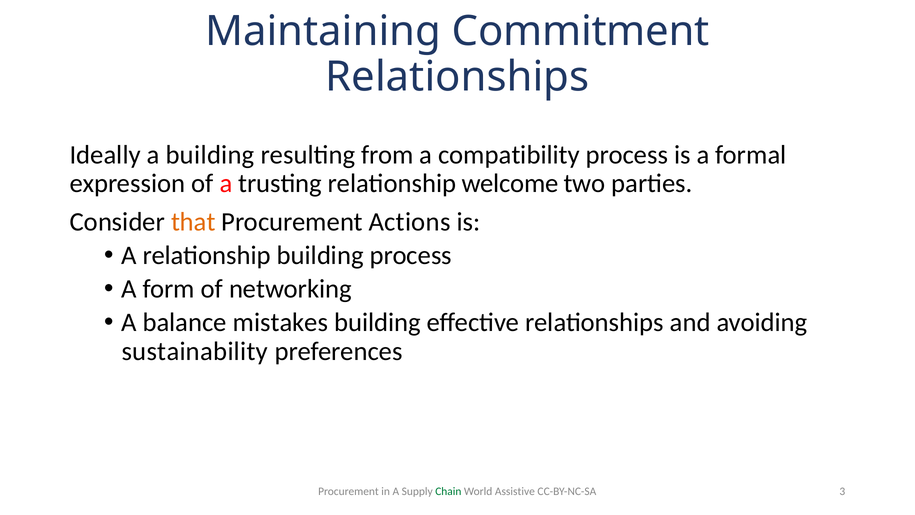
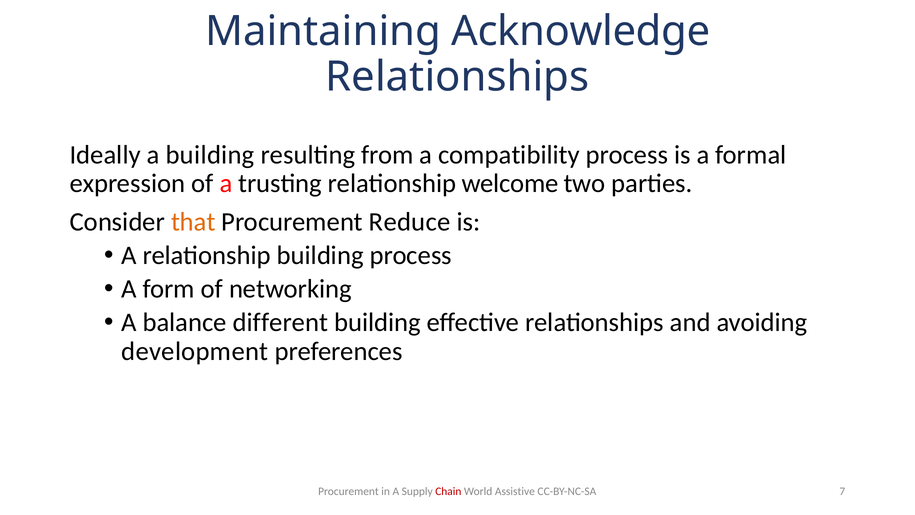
Commitment: Commitment -> Acknowledge
Actions: Actions -> Reduce
mistakes: mistakes -> different
sustainability: sustainability -> development
Chain colour: green -> red
3: 3 -> 7
